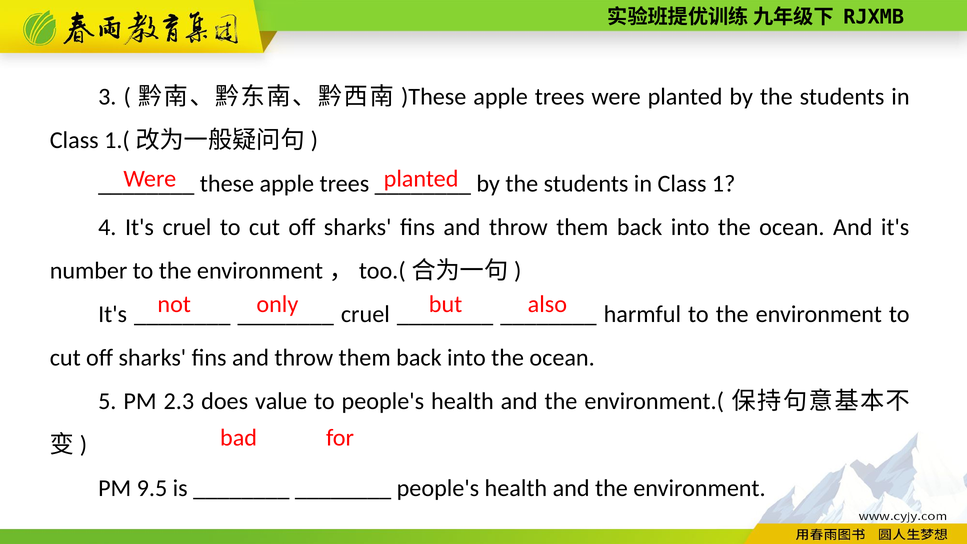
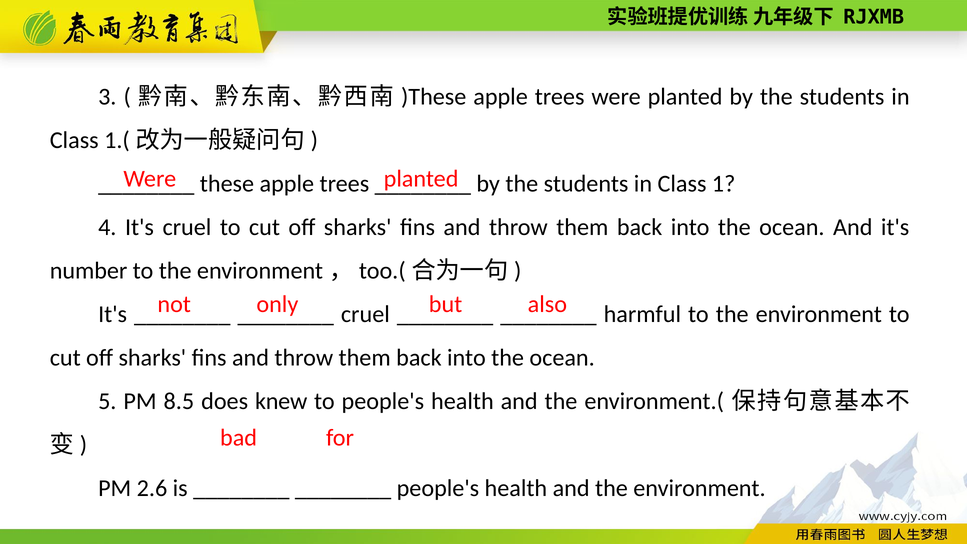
2.3: 2.3 -> 8.5
value: value -> knew
9.5: 9.5 -> 2.6
